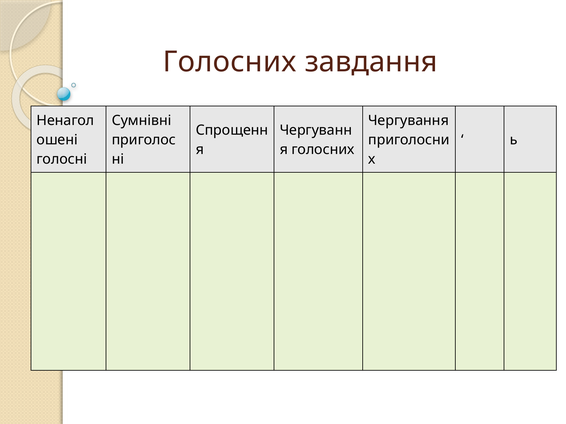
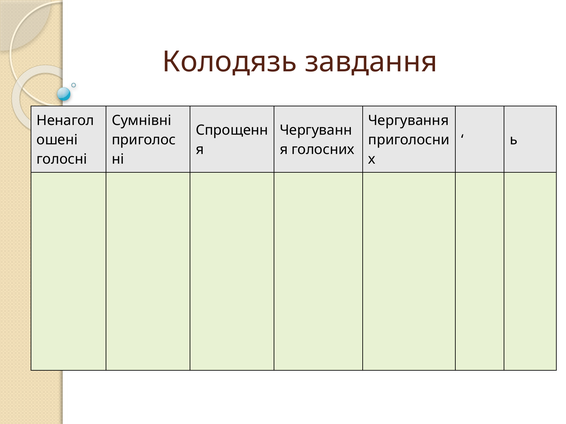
Голосних at (230, 62): Голосних -> Колодязь
